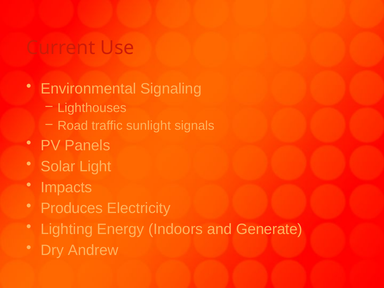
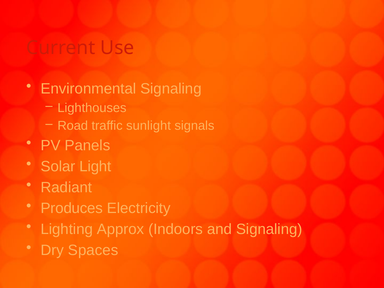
Impacts: Impacts -> Radiant
Energy: Energy -> Approx
and Generate: Generate -> Signaling
Andrew: Andrew -> Spaces
